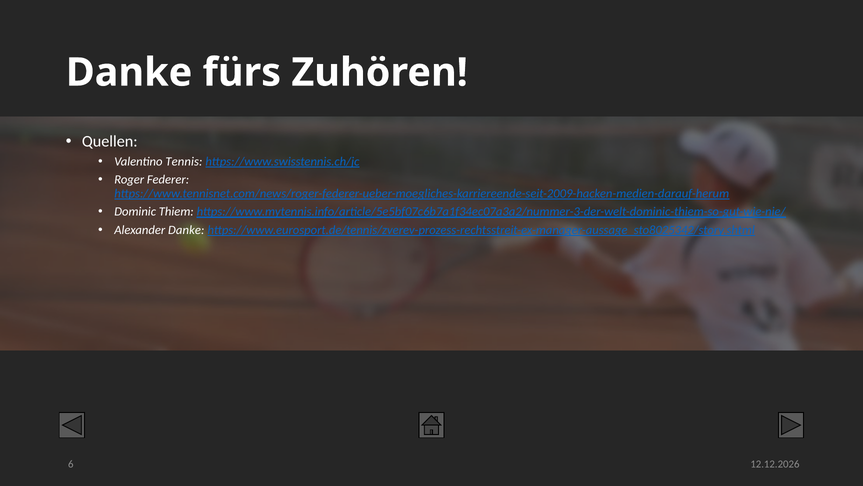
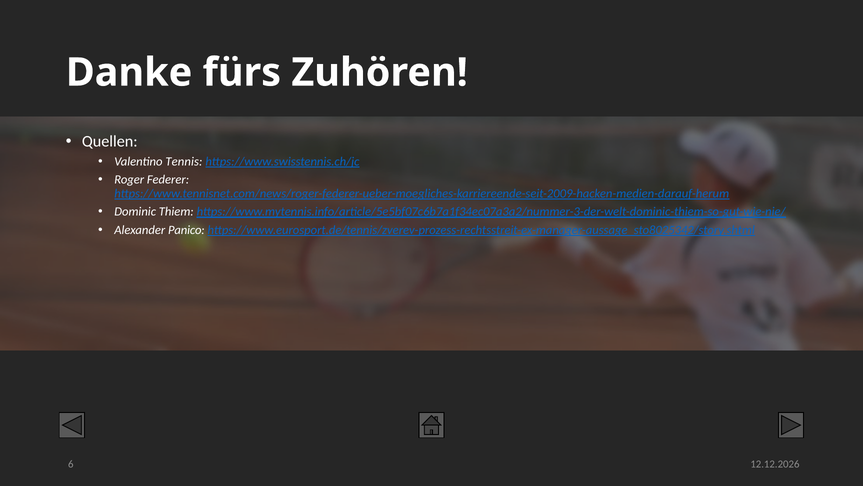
Alexander Danke: Danke -> Panico
